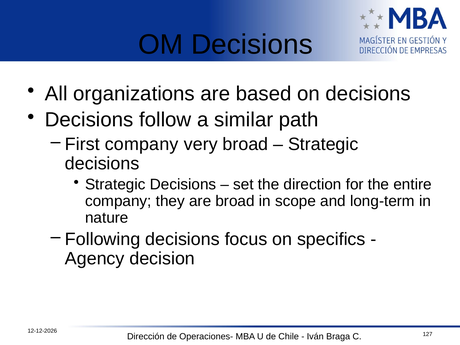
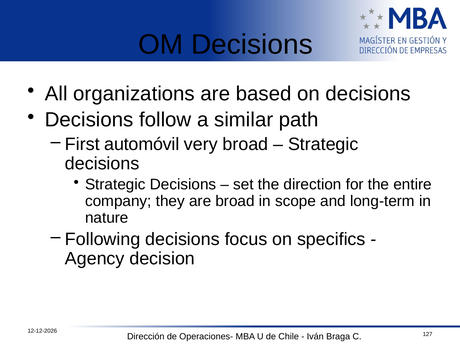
First company: company -> automóvil
